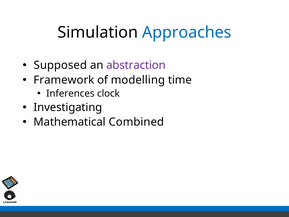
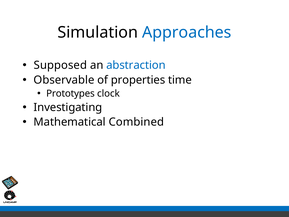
abstraction colour: purple -> blue
Framework: Framework -> Observable
modelling: modelling -> properties
Inferences: Inferences -> Prototypes
